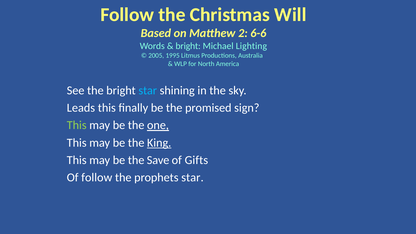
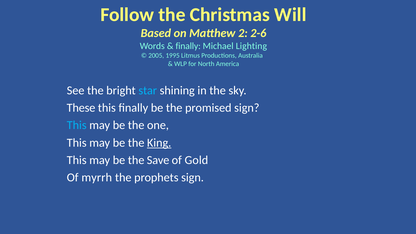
6-6: 6-6 -> 2-6
bright at (188, 46): bright -> finally
Leads: Leads -> These
This at (77, 125) colour: light green -> light blue
one underline: present -> none
Gifts: Gifts -> Gold
Of follow: follow -> myrrh
prophets star: star -> sign
